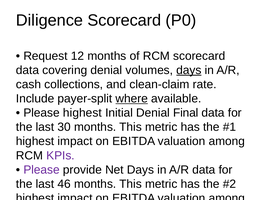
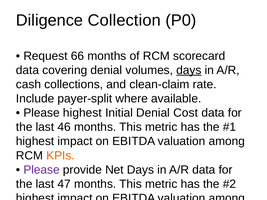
Diligence Scorecard: Scorecard -> Collection
12: 12 -> 66
where underline: present -> none
Denial Final: Final -> Cost
30: 30 -> 46
KPIs at (60, 156) colour: purple -> orange
46: 46 -> 47
